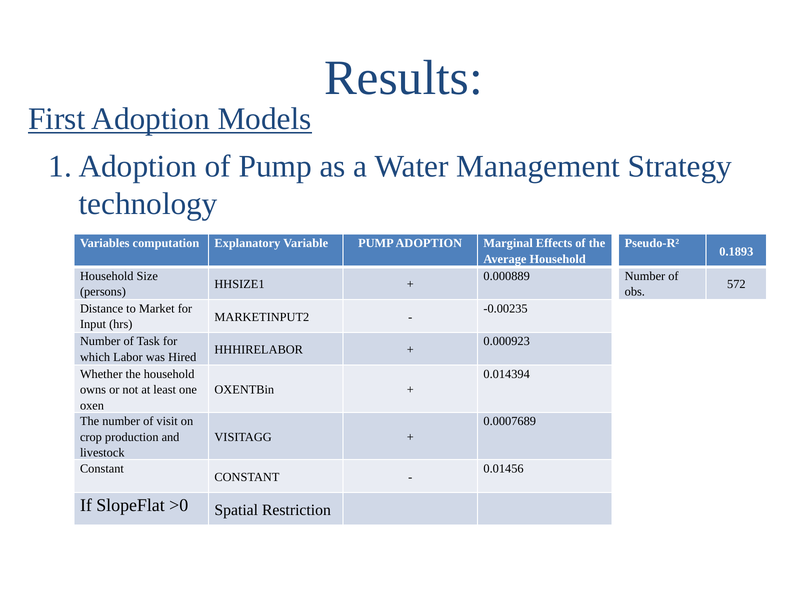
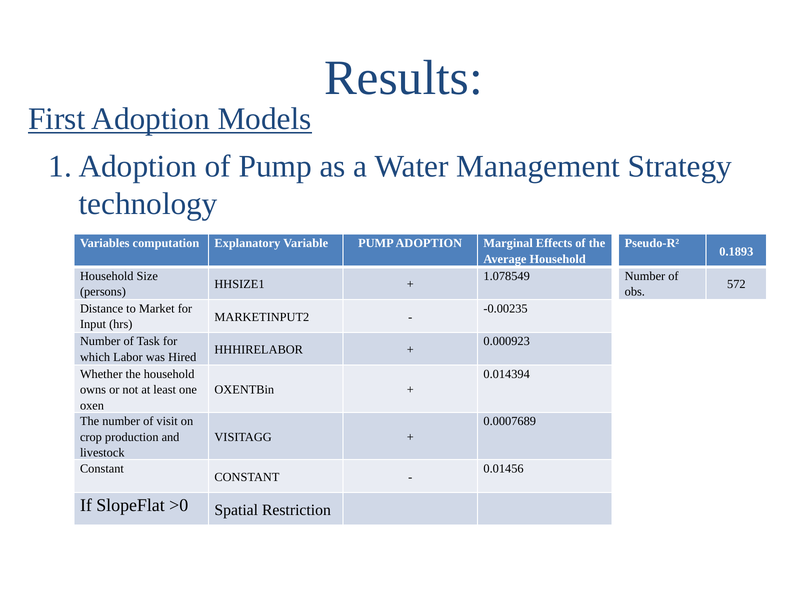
0.000889: 0.000889 -> 1.078549
